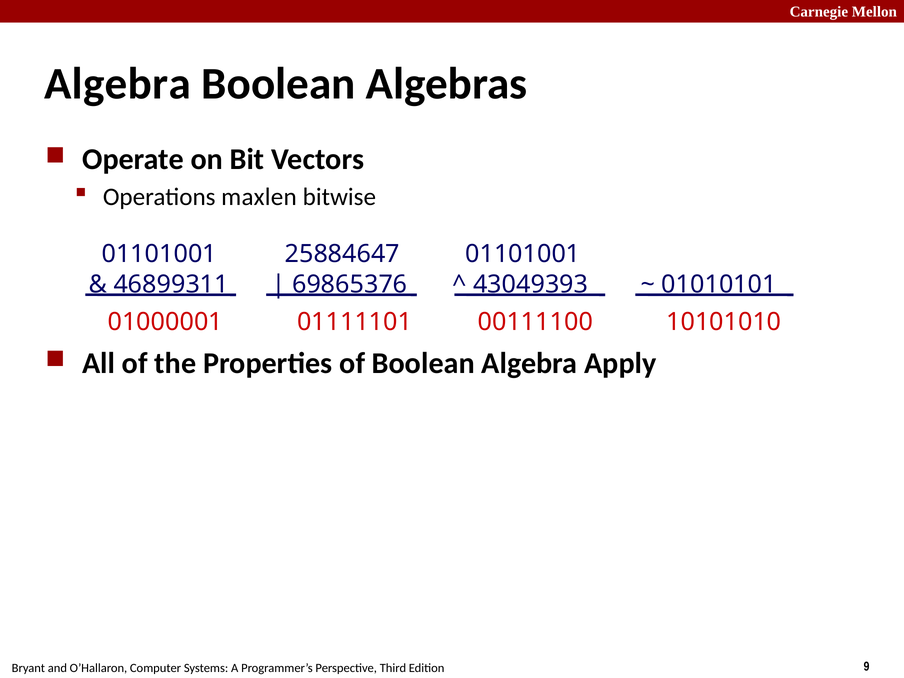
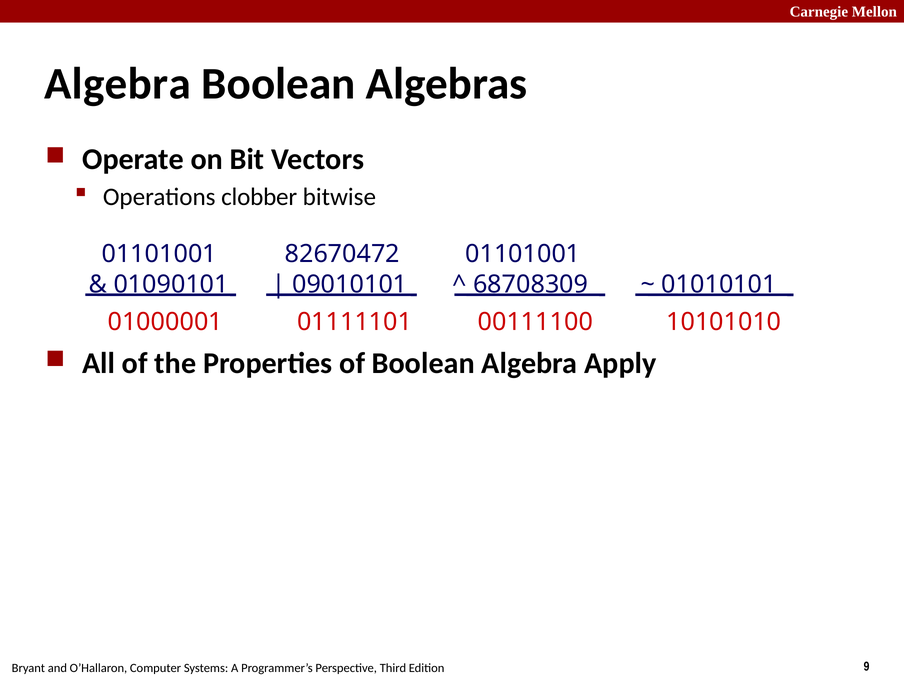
maxlen: maxlen -> clobber
25884647: 25884647 -> 82670472
46899311: 46899311 -> 01090101
69865376: 69865376 -> 09010101
43049393: 43049393 -> 68708309
